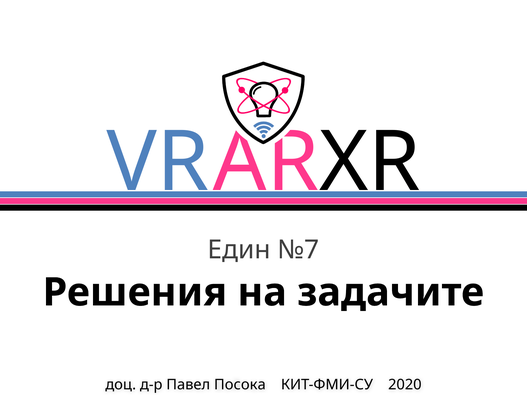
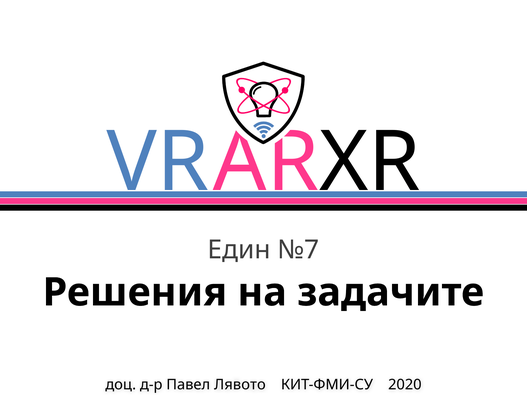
Посока: Посока -> Лявото
